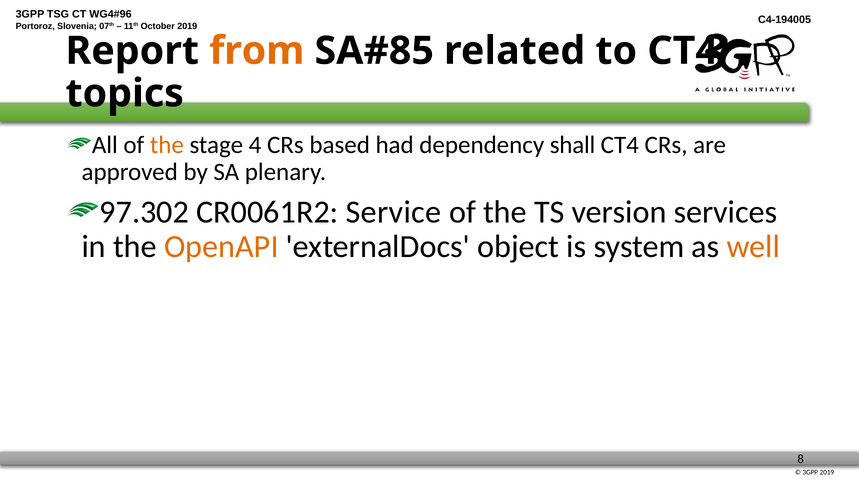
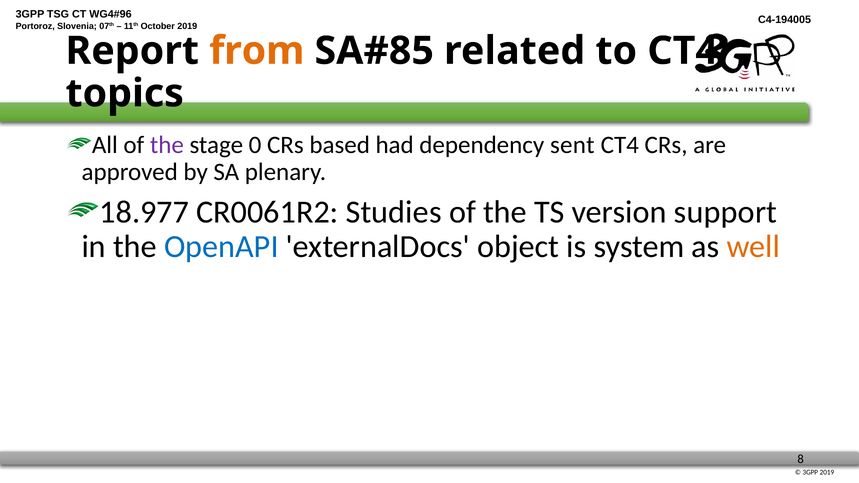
the at (167, 145) colour: orange -> purple
4: 4 -> 0
shall: shall -> sent
97.302: 97.302 -> 18.977
Service: Service -> Studies
services: services -> support
OpenAPI colour: orange -> blue
